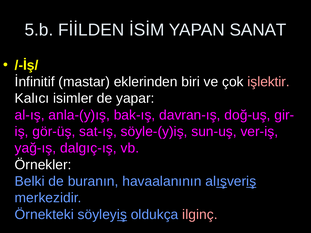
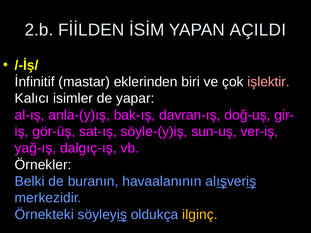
5.b: 5.b -> 2.b
SANAT: SANAT -> AÇILDI
ilginç colour: pink -> yellow
